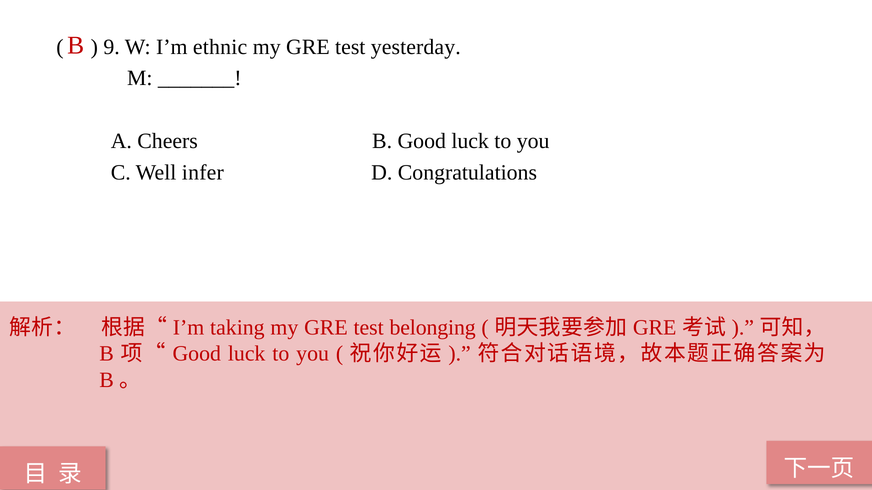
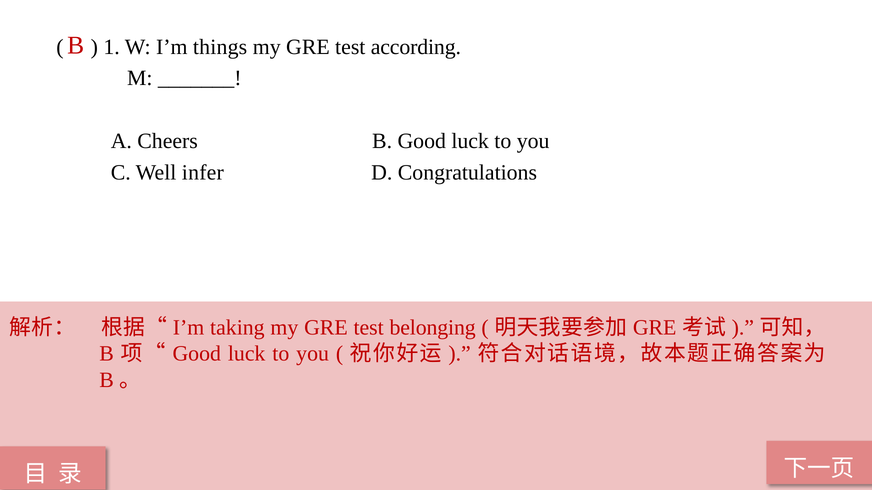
9: 9 -> 1
ethnic: ethnic -> things
yesterday: yesterday -> according
